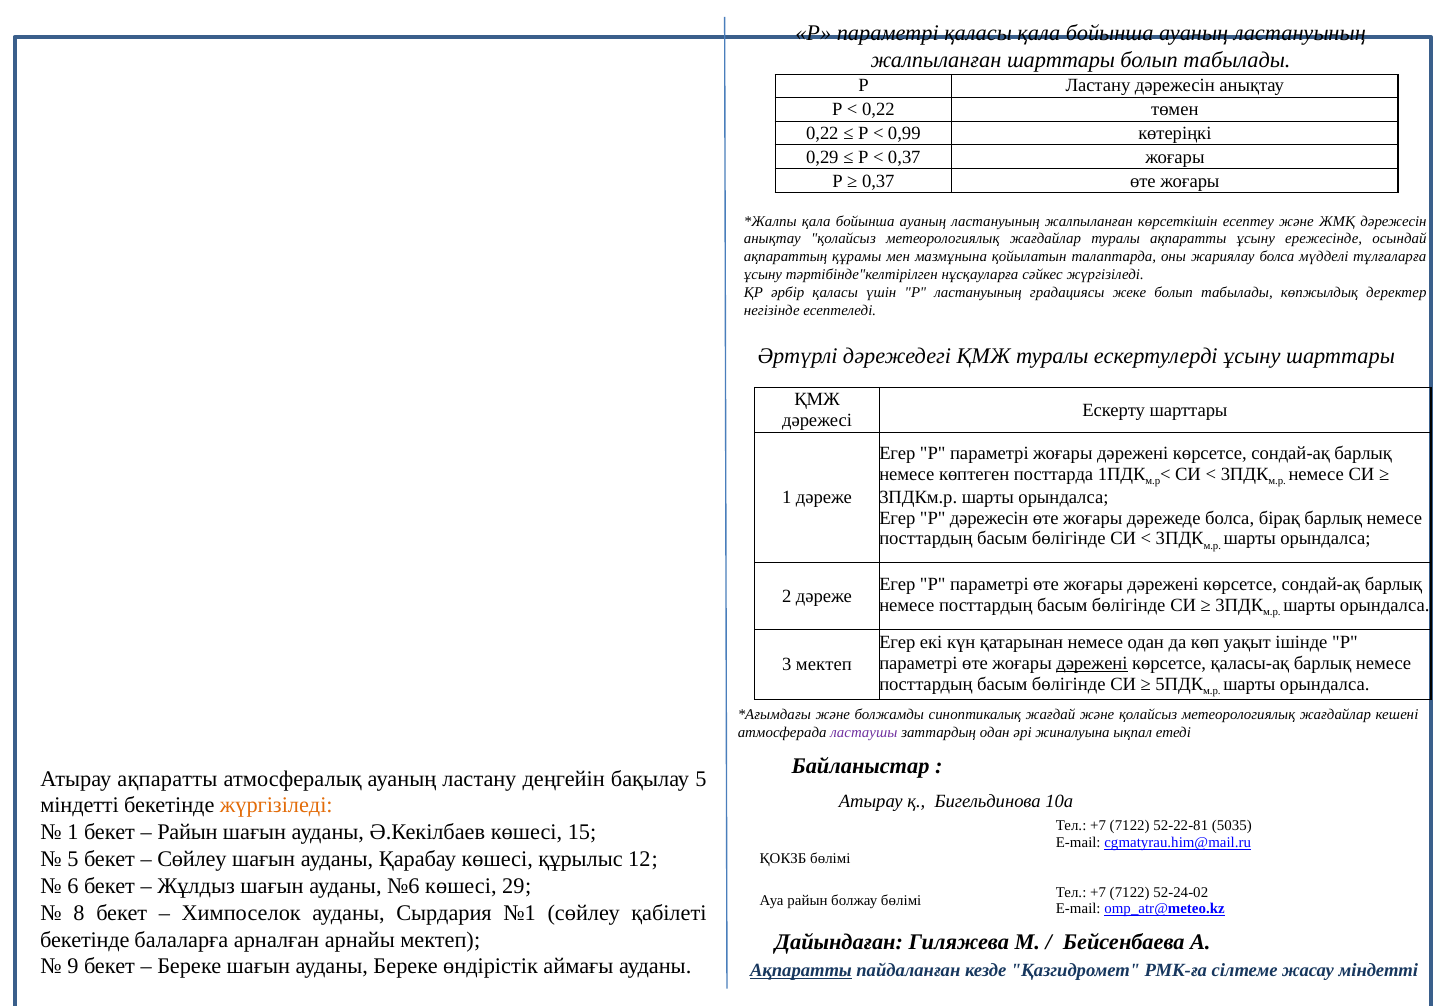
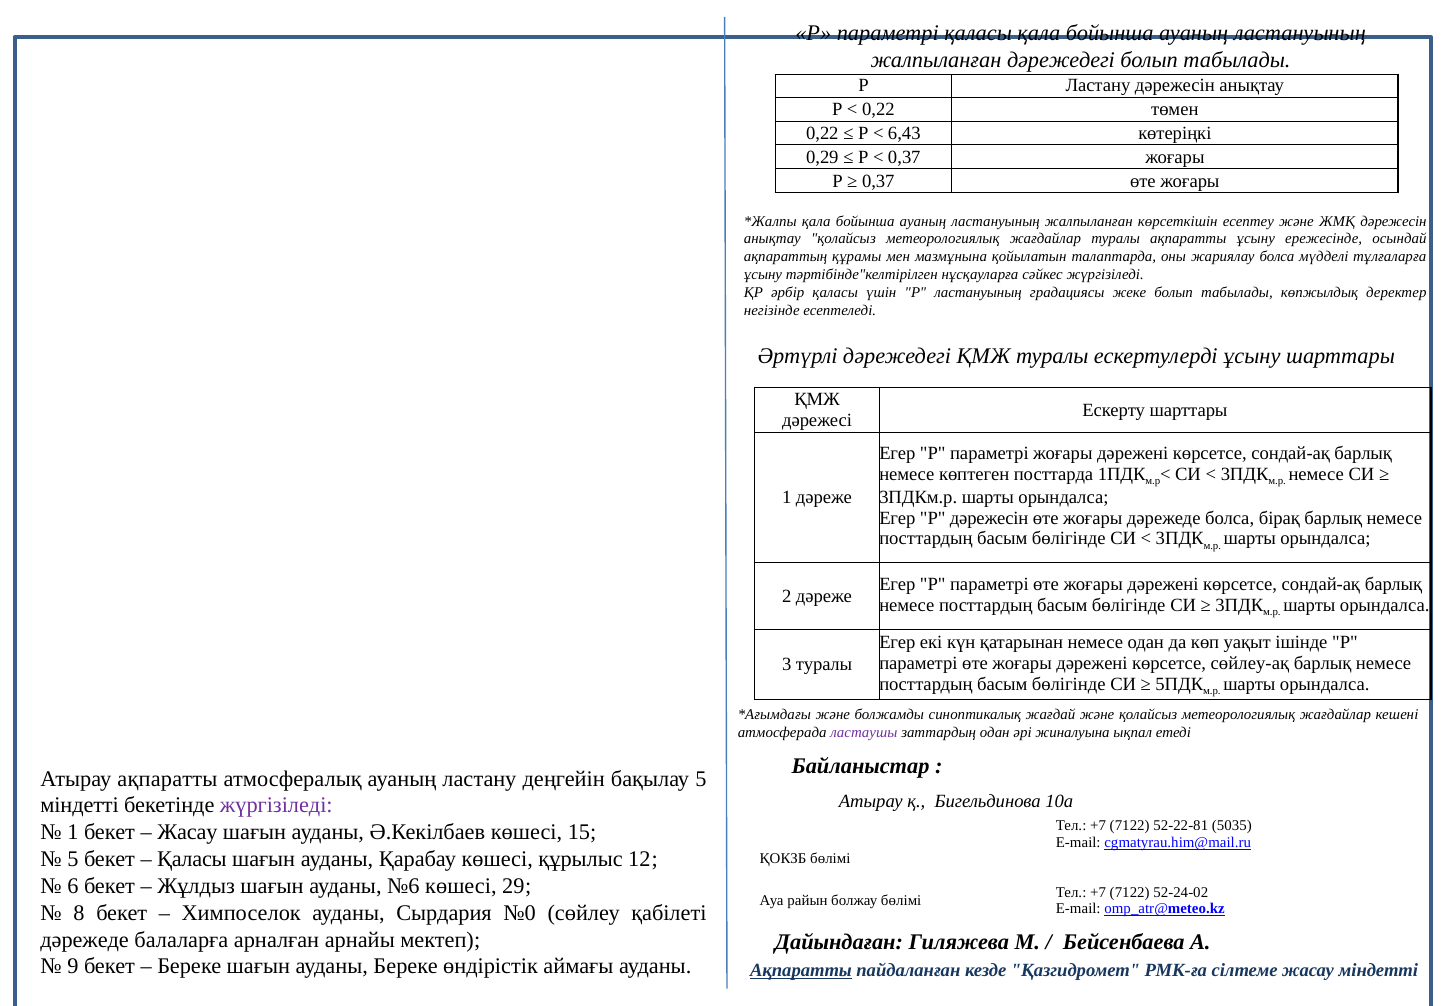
жалпыланған шарттары: шарттары -> дәрежедегі
0,99: 0,99 -> 6,43
дәрежені at (1092, 664) underline: present -> none
қаласы-ақ: қаласы-ақ -> сөйлеу-ақ
3 мектеп: мектеп -> туралы
жүргізіледі at (276, 806) colour: orange -> purple
Райын at (187, 833): Райын -> Жасау
Сөйлеу at (192, 860): Сөйлеу -> Қаласы
№1: №1 -> №0
бекетінде at (85, 940): бекетінде -> дәрежеде
